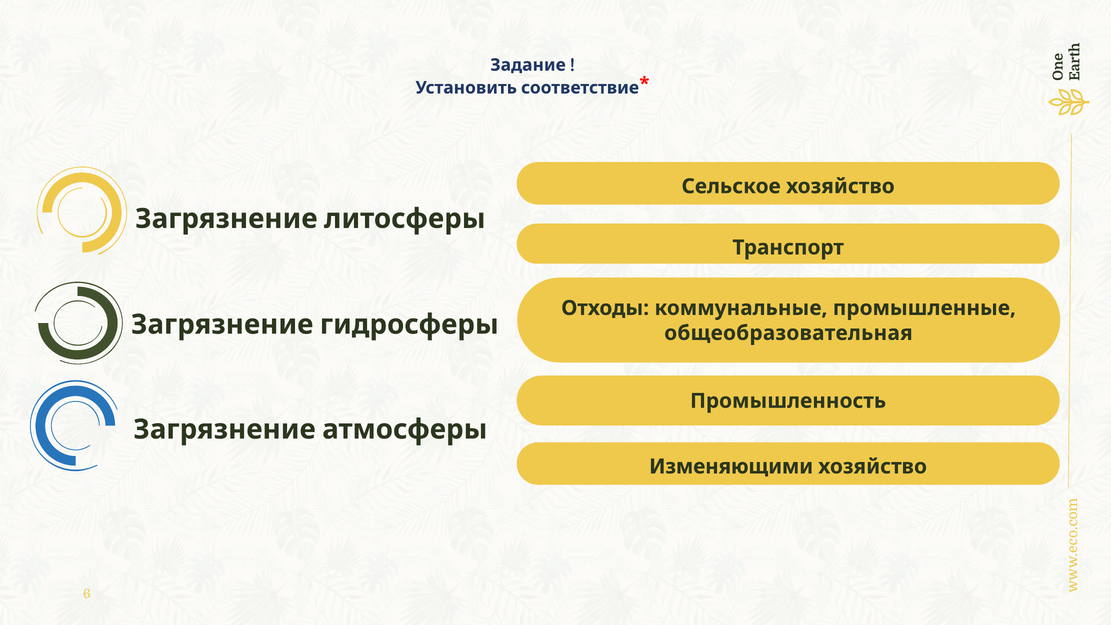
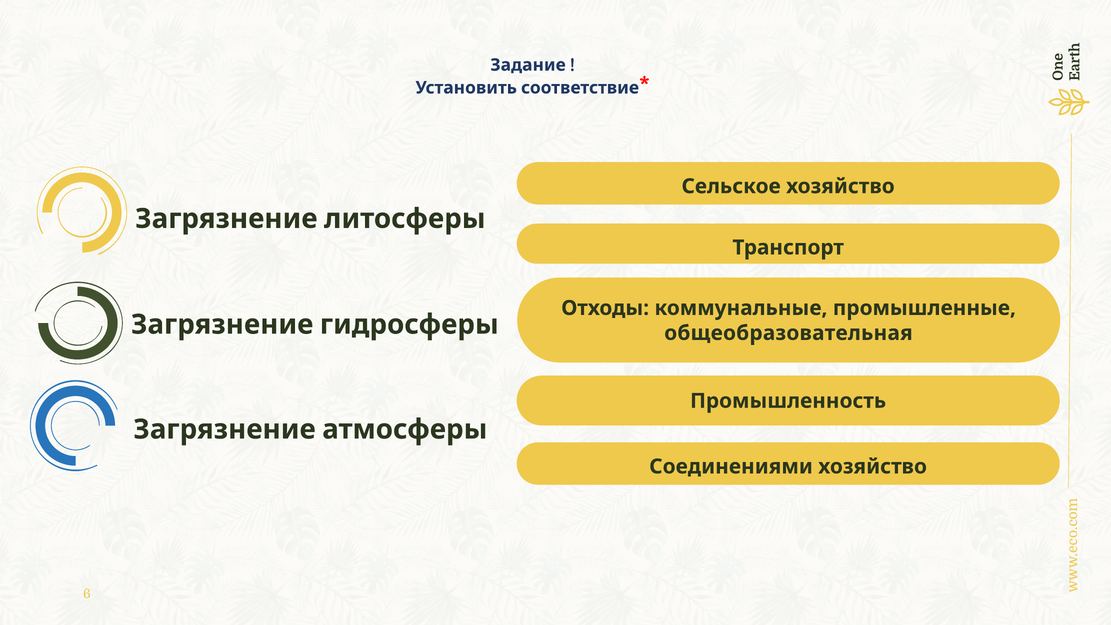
Изменяющими: Изменяющими -> Соединениями
